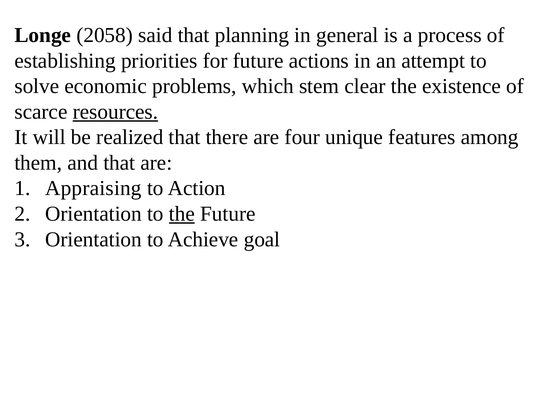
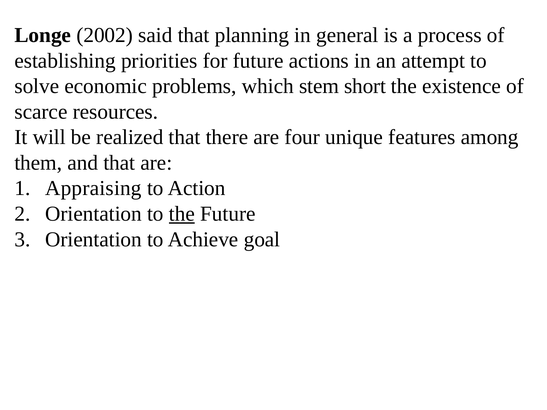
2058: 2058 -> 2002
clear: clear -> short
resources underline: present -> none
